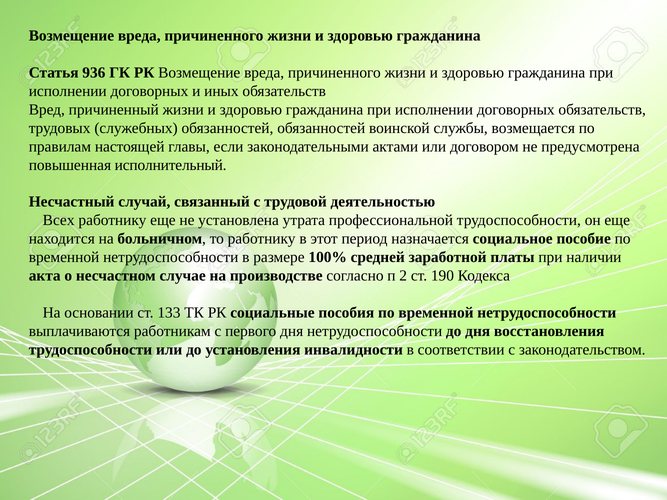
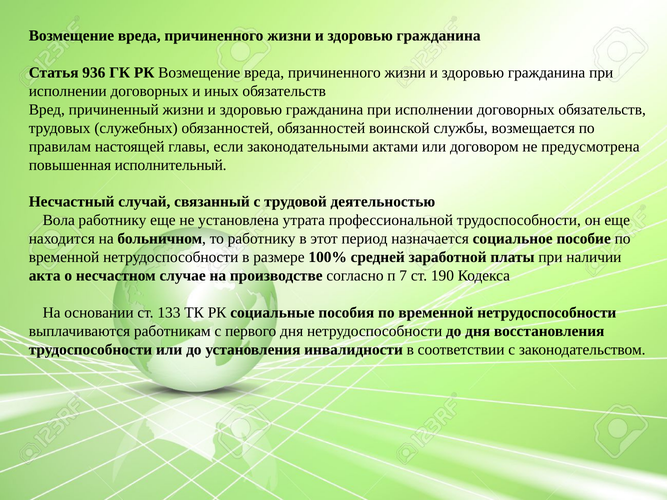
Всех: Всех -> Вола
2: 2 -> 7
